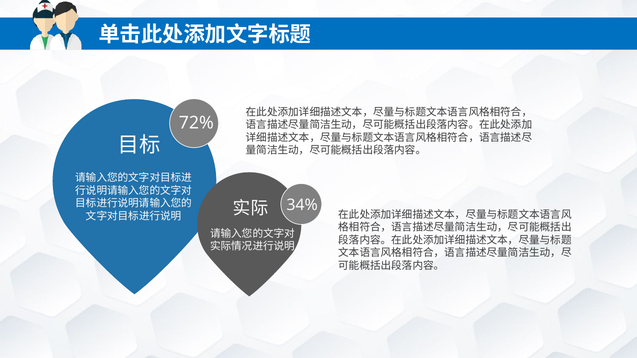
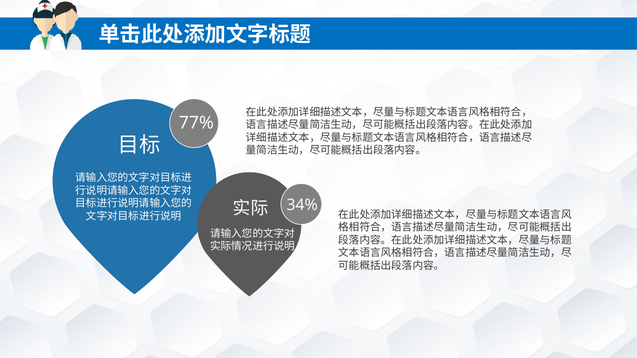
72%: 72% -> 77%
